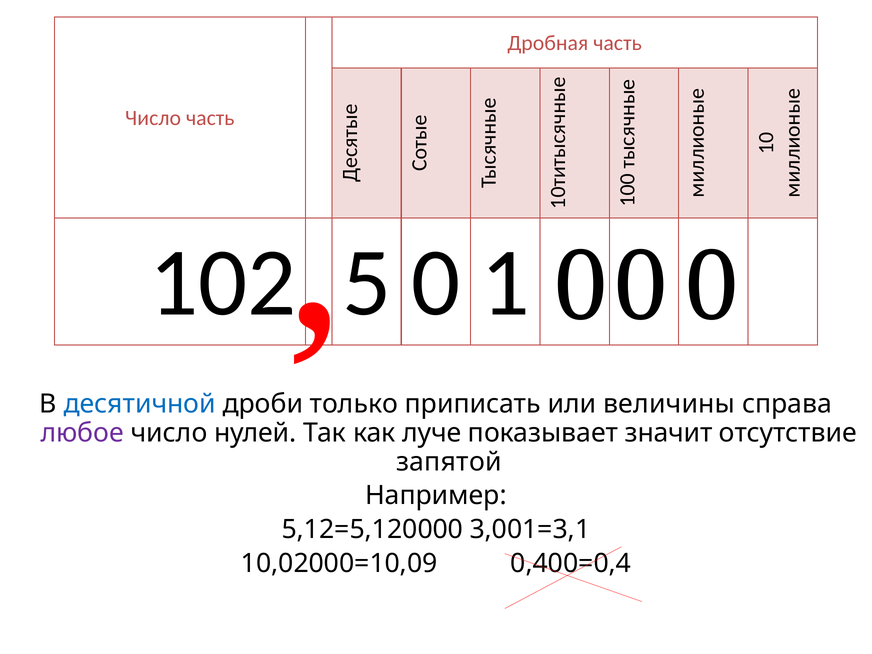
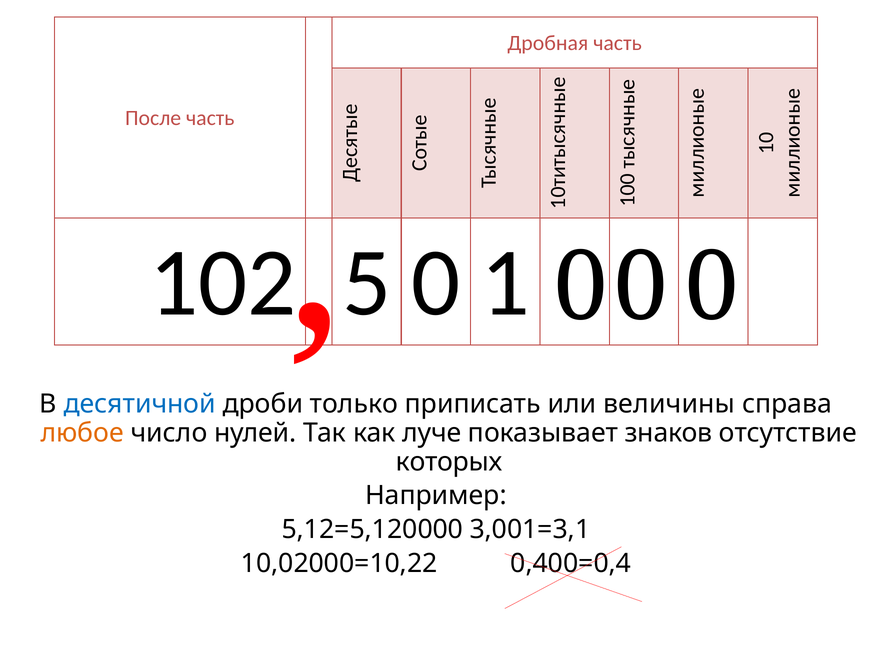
Число at (153, 118): Число -> После
любое colour: purple -> orange
значит: значит -> знаков
запятой: запятой -> которых
10,02000=10,09: 10,02000=10,09 -> 10,02000=10,22
